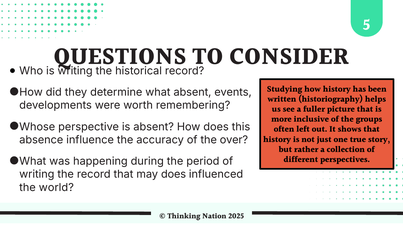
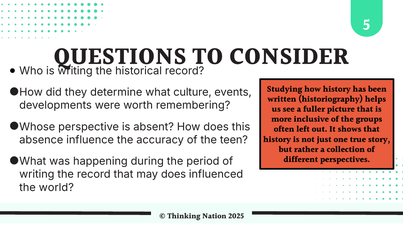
what absent: absent -> culture
over: over -> teen
